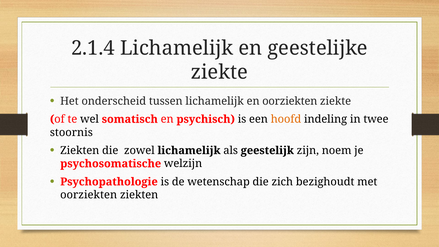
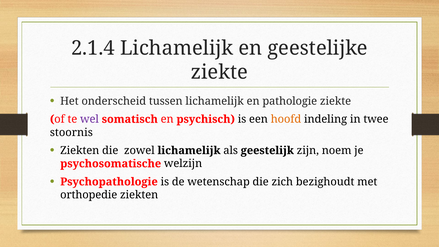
en oorziekten: oorziekten -> pathologie
wel colour: black -> purple
oorziekten at (89, 195): oorziekten -> orthopedie
